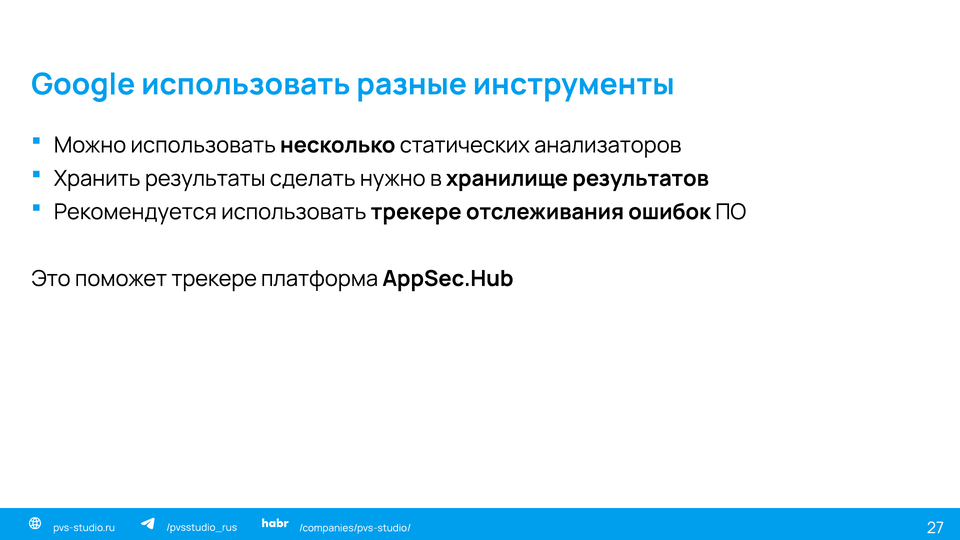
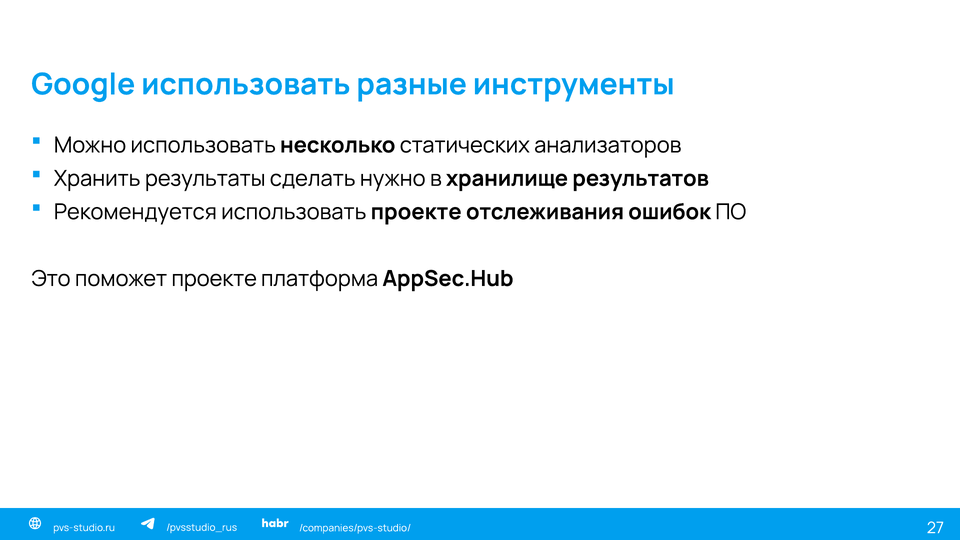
использовать трекере: трекере -> проекте
поможет трекере: трекере -> проекте
